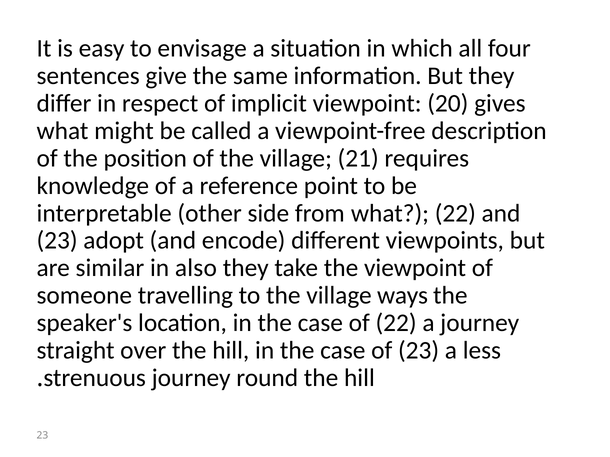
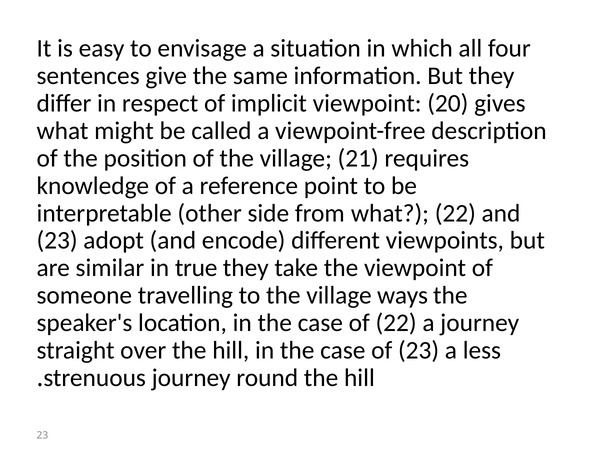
also: also -> true
